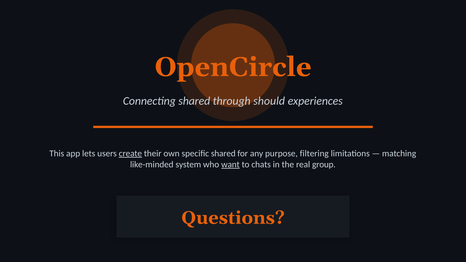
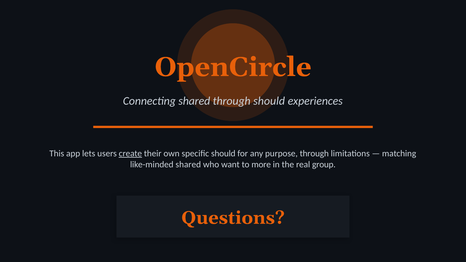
specific shared: shared -> should
purpose filtering: filtering -> through
like-minded system: system -> shared
want underline: present -> none
chats: chats -> more
